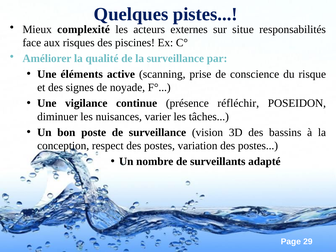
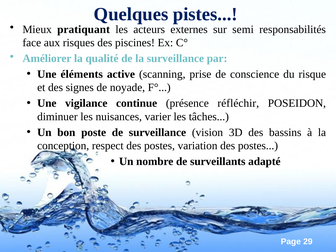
complexité: complexité -> pratiquant
situe: situe -> semi
